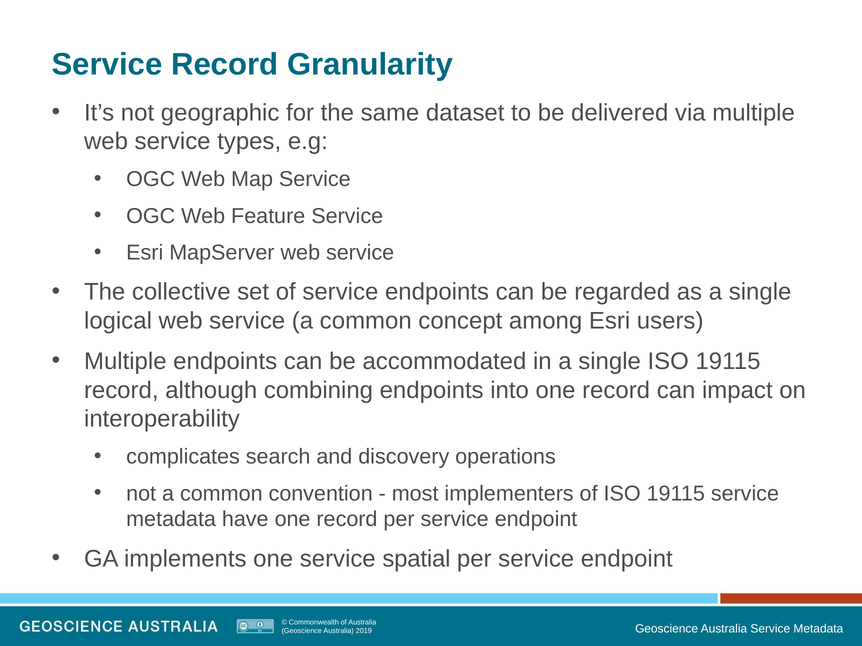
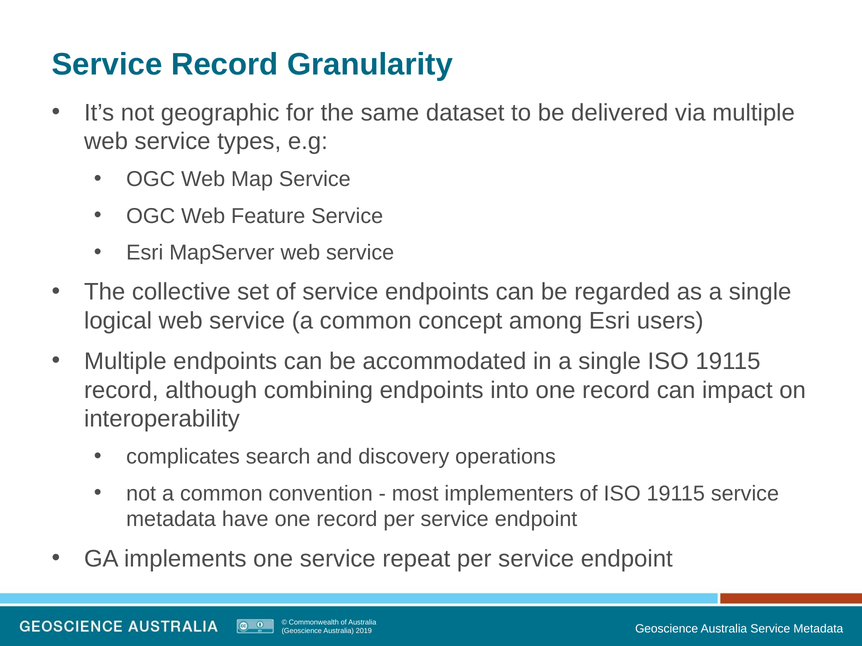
spatial: spatial -> repeat
